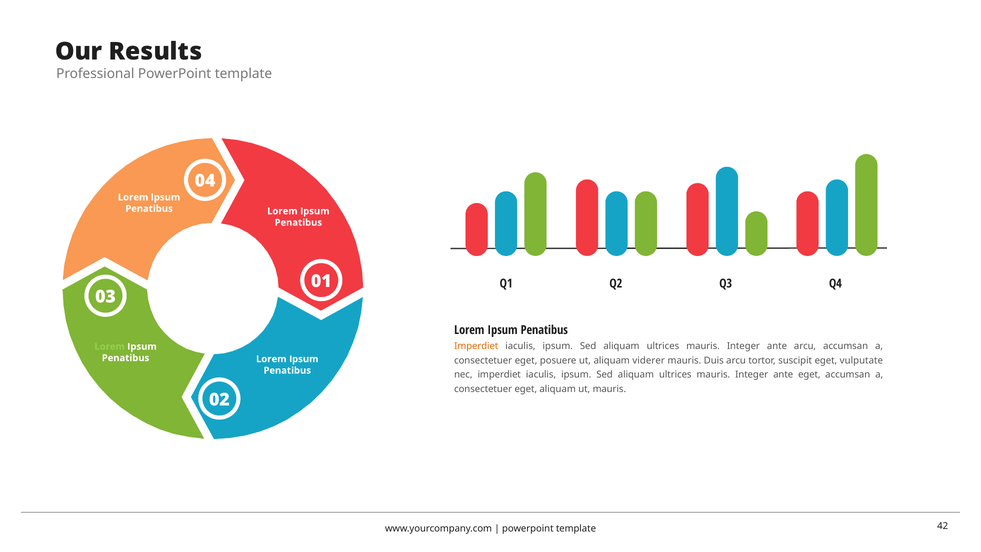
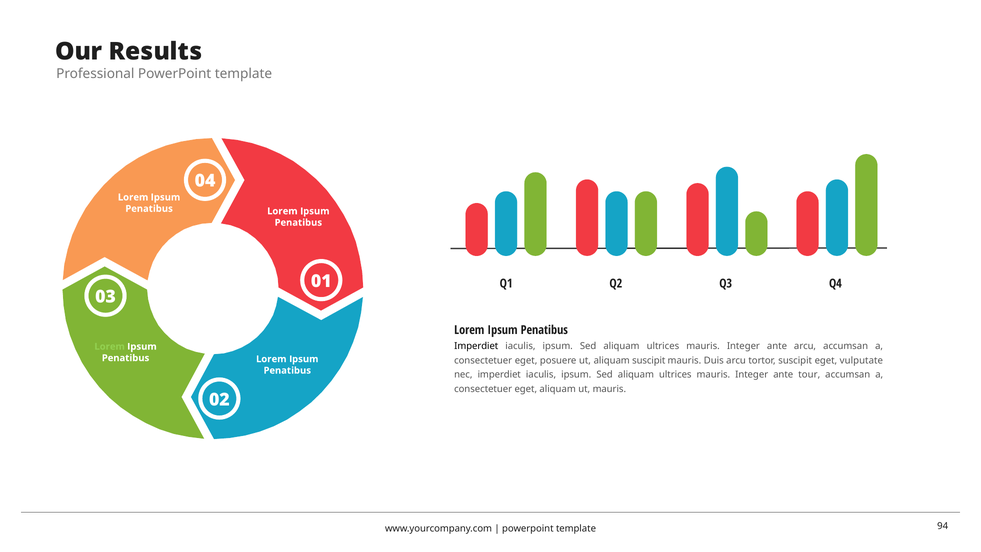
Imperdiet at (476, 346) colour: orange -> black
aliquam viderer: viderer -> suscipit
ante eget: eget -> tour
42: 42 -> 94
